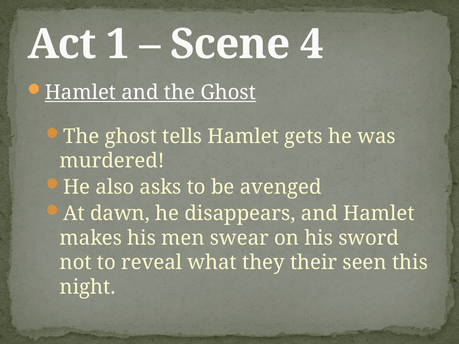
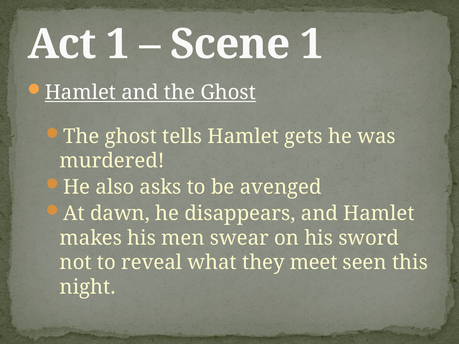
Scene 4: 4 -> 1
their: their -> meet
